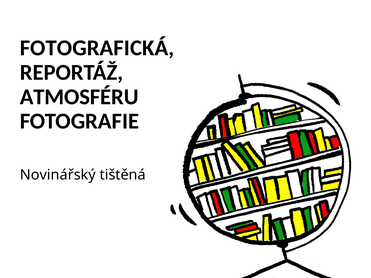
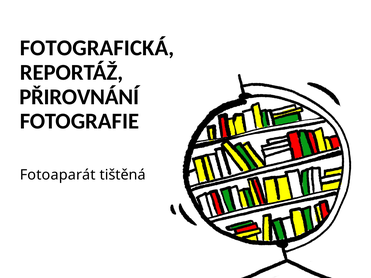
ATMOSFÉRU: ATMOSFÉRU -> PŘIROVNÁNÍ
Novinářský: Novinářský -> Fotoaparát
